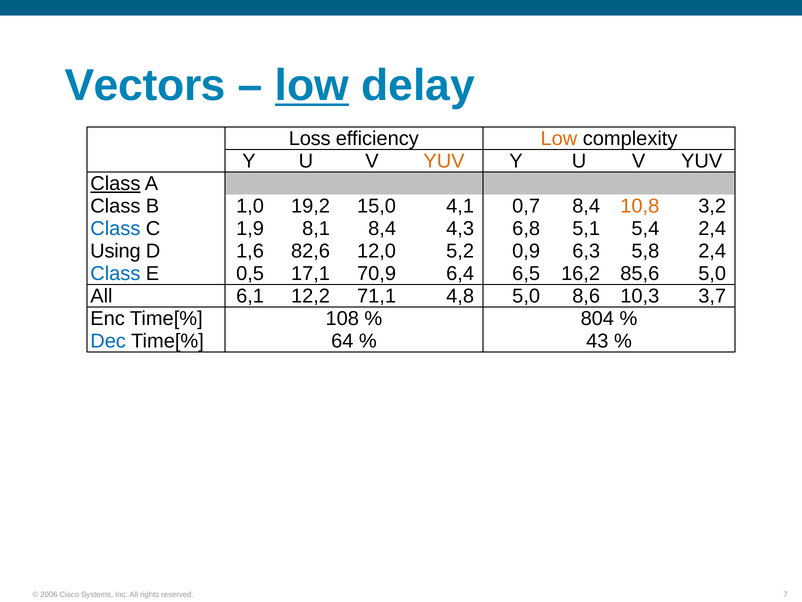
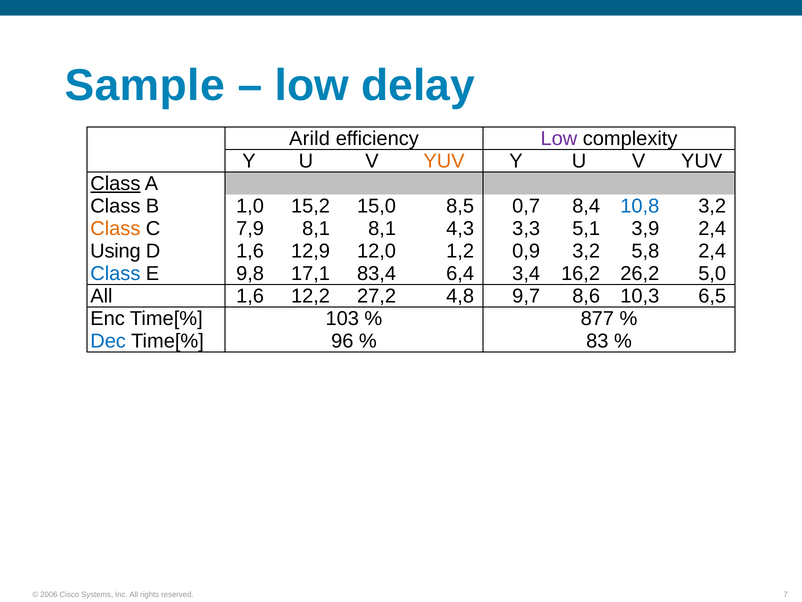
Vectors: Vectors -> Sample
low at (312, 86) underline: present -> none
Loss: Loss -> Arild
Low at (559, 139) colour: orange -> purple
19,2: 19,2 -> 15,2
4,1: 4,1 -> 8,5
10,8 colour: orange -> blue
Class at (115, 229) colour: blue -> orange
1,9: 1,9 -> 7,9
8,1 8,4: 8,4 -> 8,1
6,8: 6,8 -> 3,3
5,4: 5,4 -> 3,9
82,6: 82,6 -> 12,9
5,2: 5,2 -> 1,2
0,9 6,3: 6,3 -> 3,2
0,5: 0,5 -> 9,8
70,9: 70,9 -> 83,4
6,5: 6,5 -> 3,4
85,6: 85,6 -> 26,2
All 6,1: 6,1 -> 1,6
71,1: 71,1 -> 27,2
4,8 5,0: 5,0 -> 9,7
3,7: 3,7 -> 6,5
108: 108 -> 103
804: 804 -> 877
64: 64 -> 96
43: 43 -> 83
